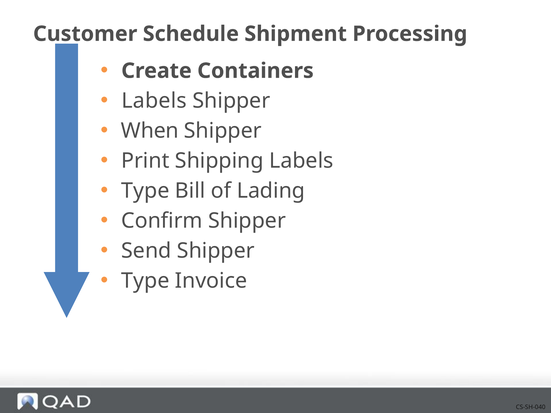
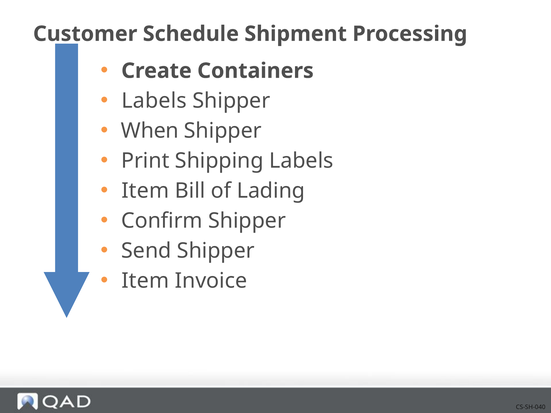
Type at (145, 191): Type -> Item
Type at (145, 281): Type -> Item
